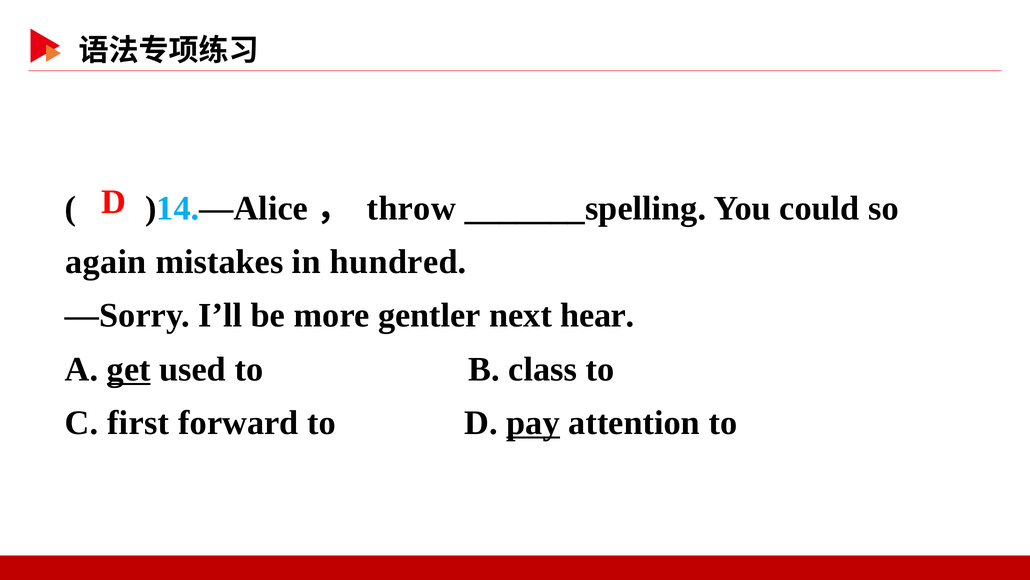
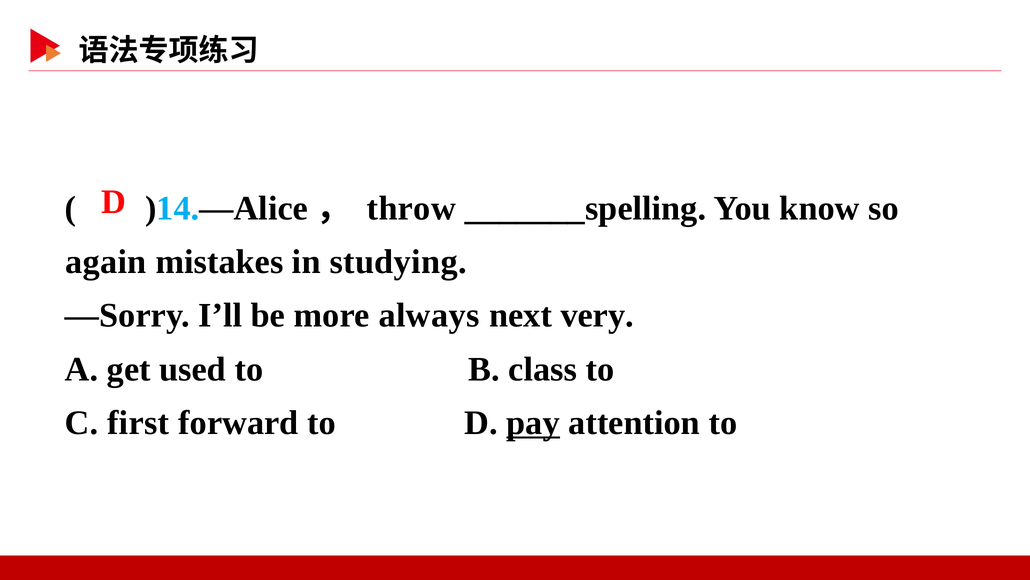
could: could -> know
hundred: hundred -> studying
gentler: gentler -> always
hear: hear -> very
get underline: present -> none
